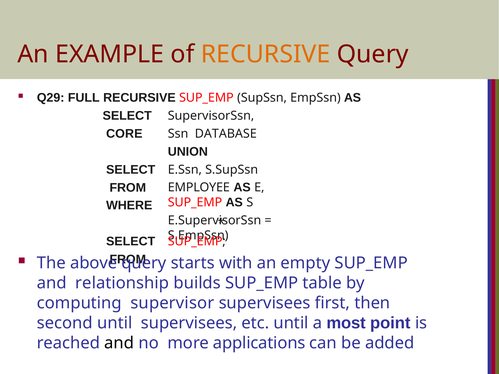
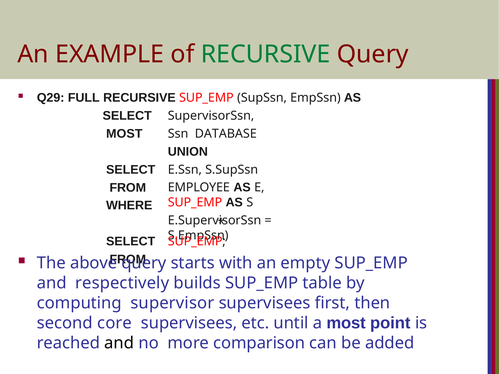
RECURSIVE at (265, 54) colour: orange -> green
CORE at (124, 134): CORE -> MOST
relationship: relationship -> respectively
second until: until -> core
applications: applications -> comparison
